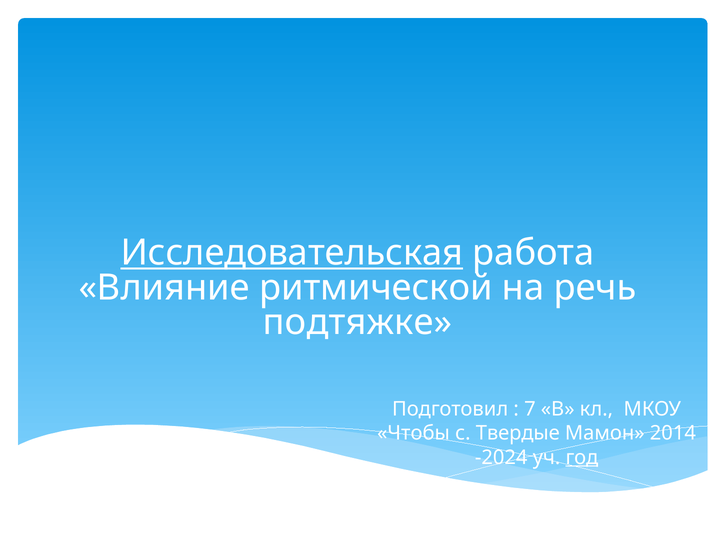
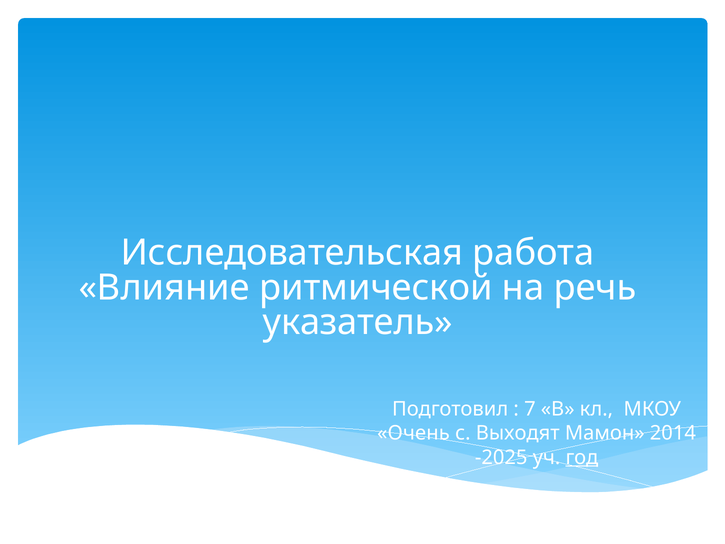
Исследовательская underline: present -> none
подтяжке: подтяжке -> указатель
Чтобы: Чтобы -> Очень
Твердые: Твердые -> Выходят
-2024: -2024 -> -2025
